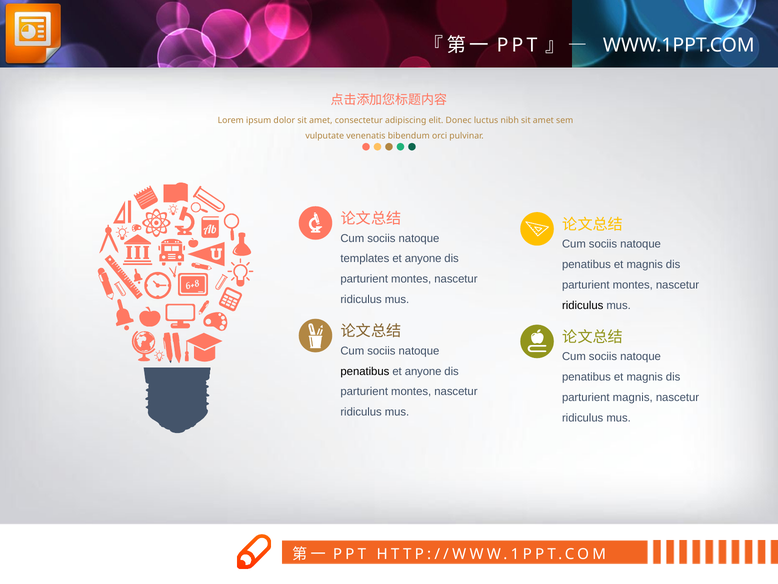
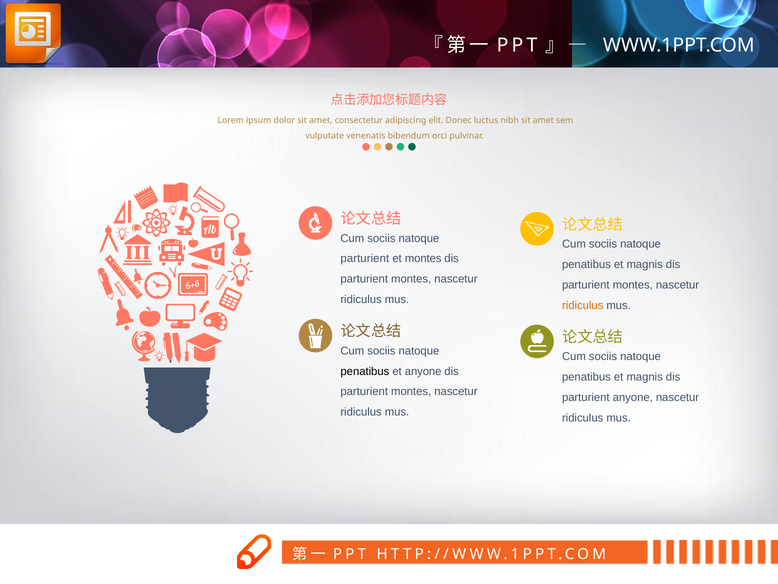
templates at (365, 258): templates -> parturient
anyone at (423, 258): anyone -> montes
ridiculus at (583, 305) colour: black -> orange
parturient magnis: magnis -> anyone
